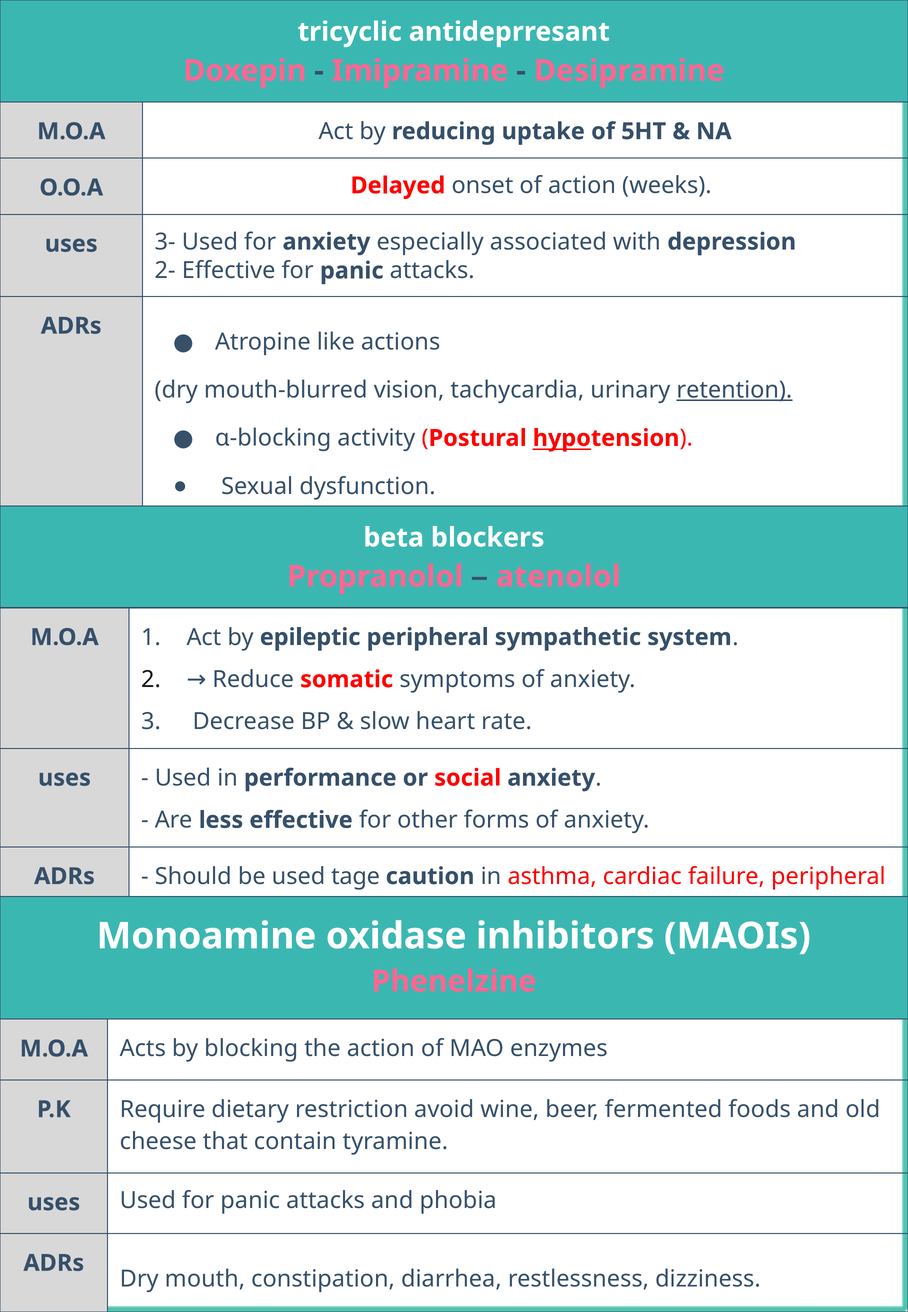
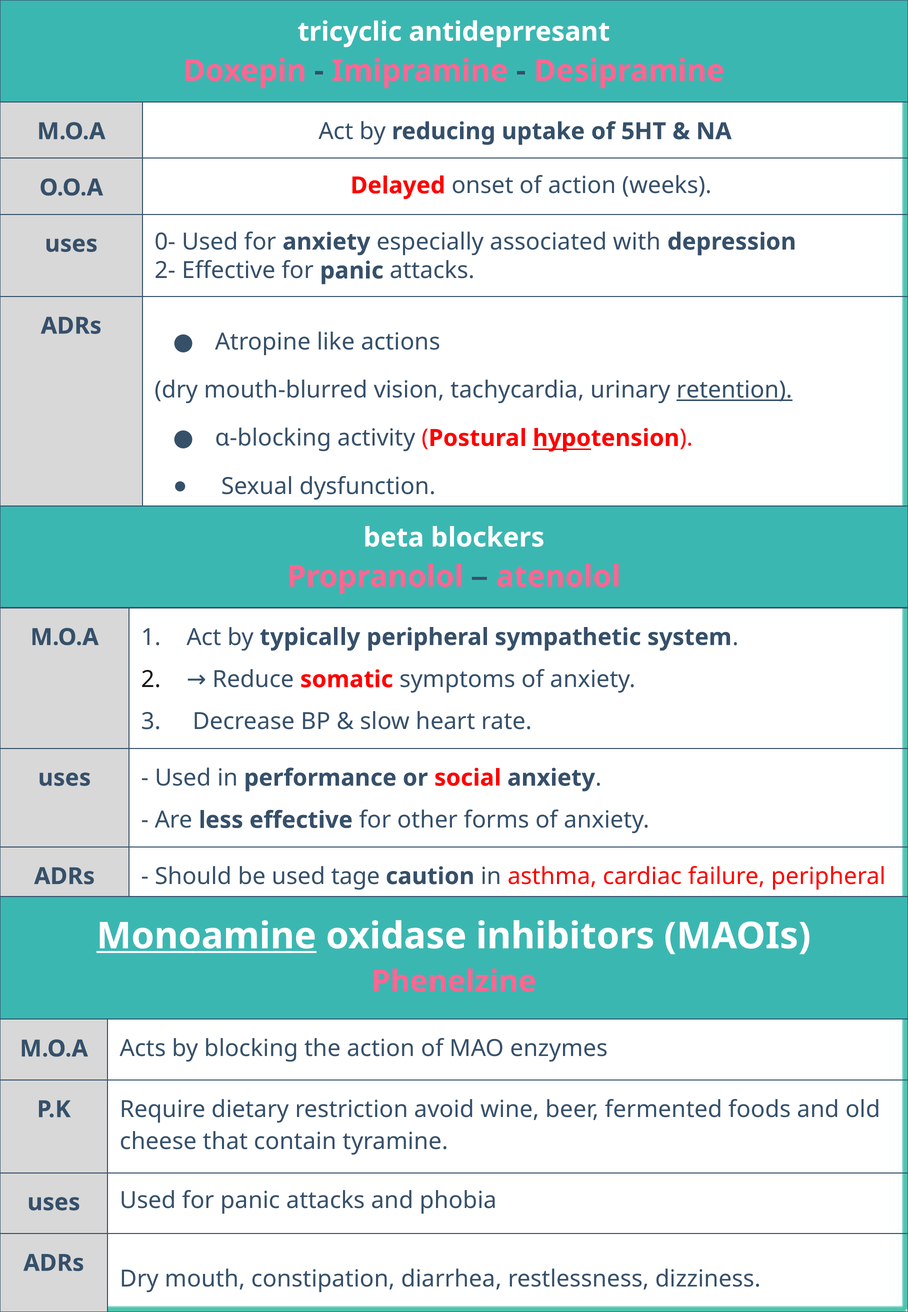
3-: 3- -> 0-
epileptic: epileptic -> typically
Monoamine underline: none -> present
